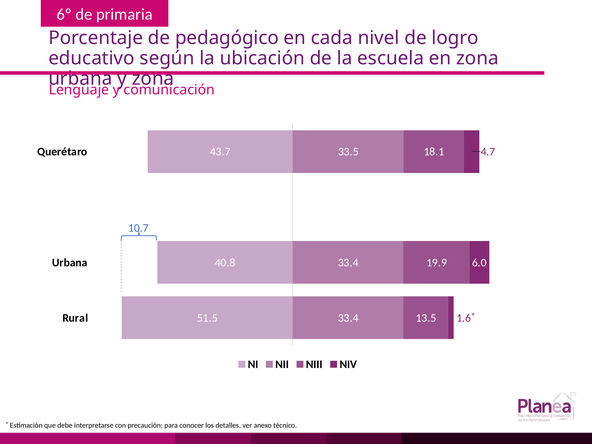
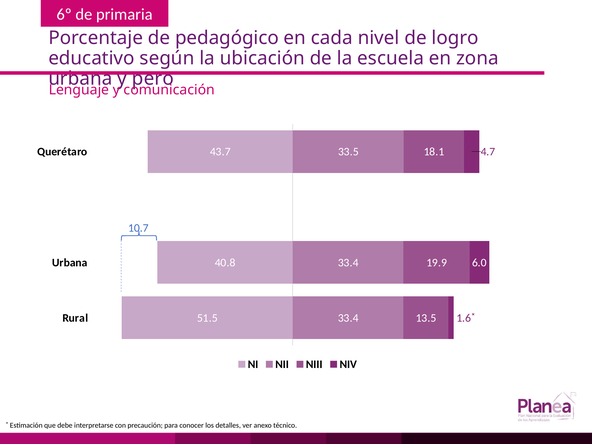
y zona: zona -> pero
